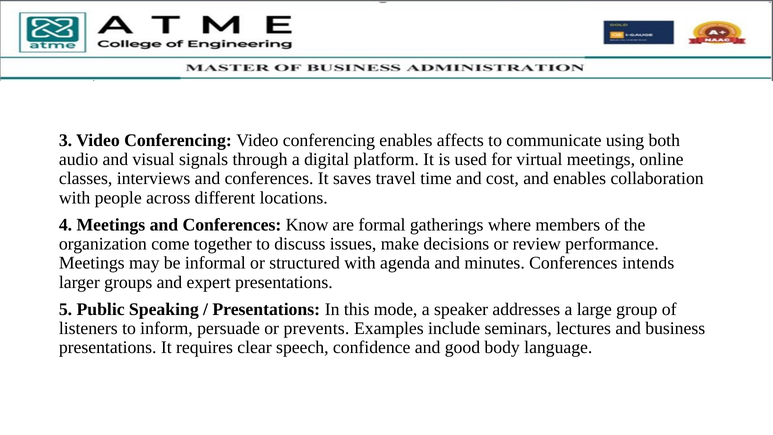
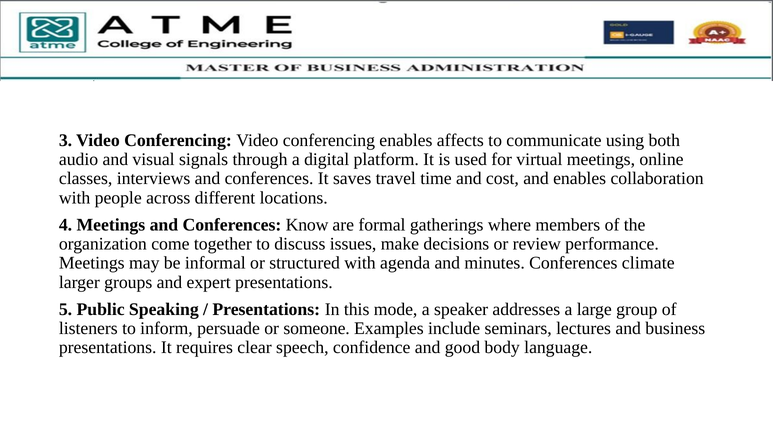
intends: intends -> climate
prevents: prevents -> someone
